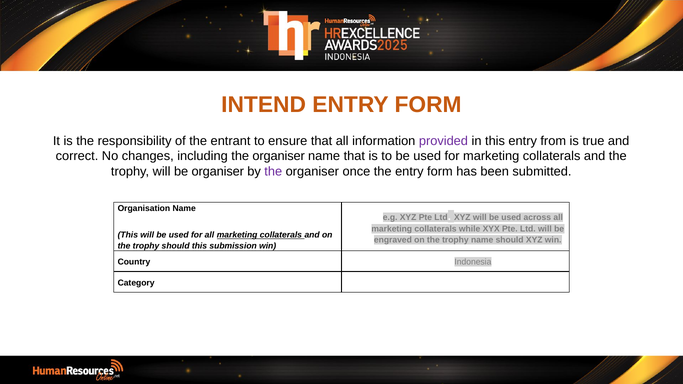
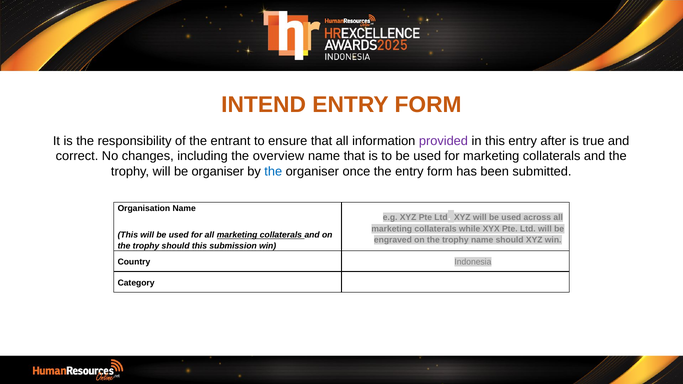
from: from -> after
including the organiser: organiser -> overview
the at (273, 172) colour: purple -> blue
